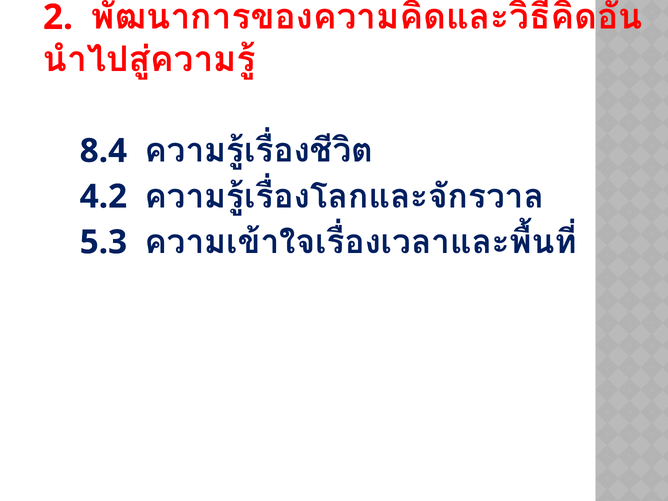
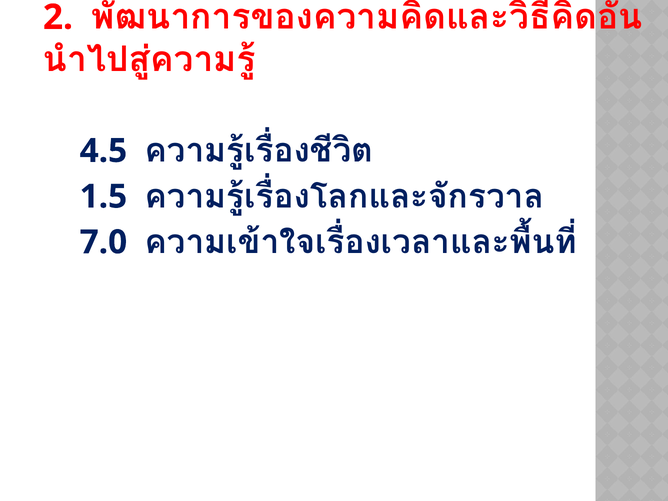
8.4: 8.4 -> 4.5
4.2: 4.2 -> 1.5
5.3: 5.3 -> 7.0
